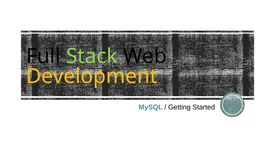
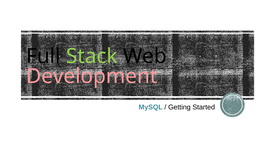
Development colour: yellow -> pink
